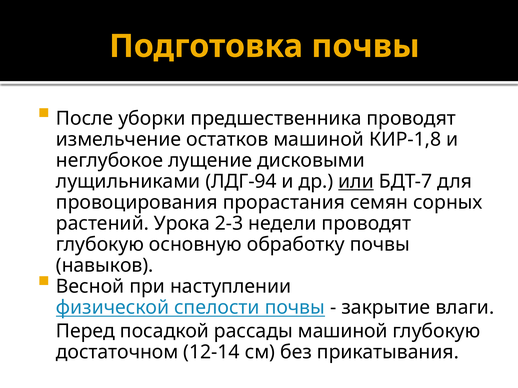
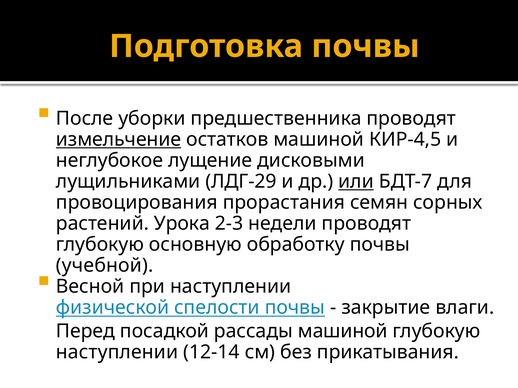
измельчение underline: none -> present
КИР-1,8: КИР-1,8 -> КИР-4,5
ЛДГ-94: ЛДГ-94 -> ЛДГ-29
навыков: навыков -> учебной
достаточном at (117, 353): достаточном -> наступлении
